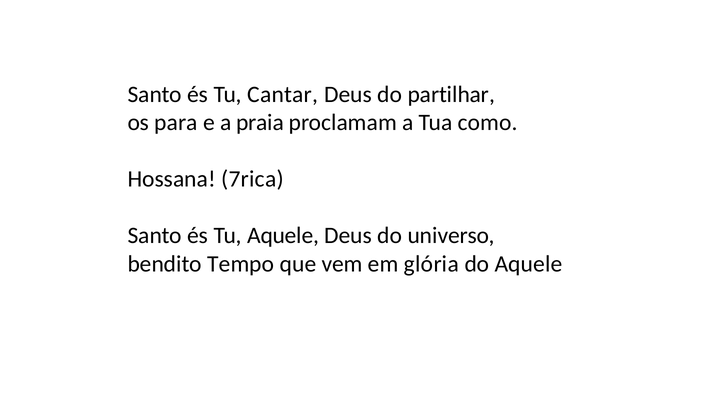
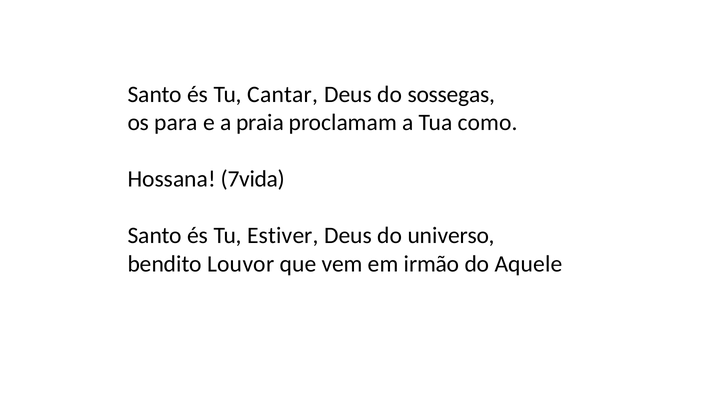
partilhar: partilhar -> sossegas
7rica: 7rica -> 7vida
Tu Aquele: Aquele -> Estiver
Tempo: Tempo -> Louvor
glória: glória -> irmão
